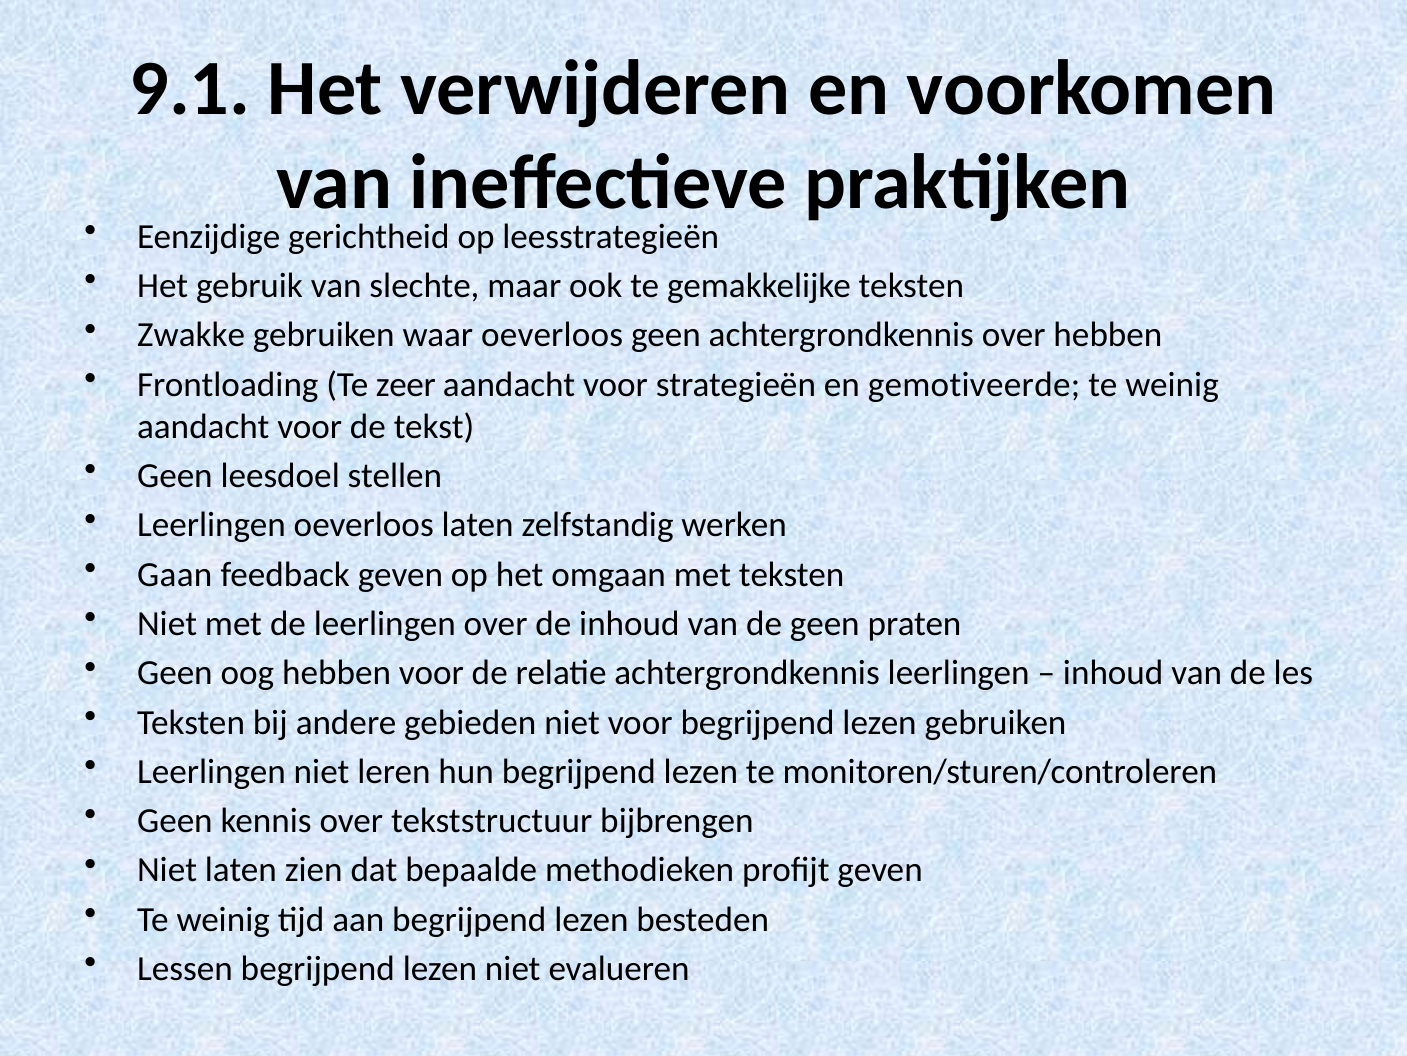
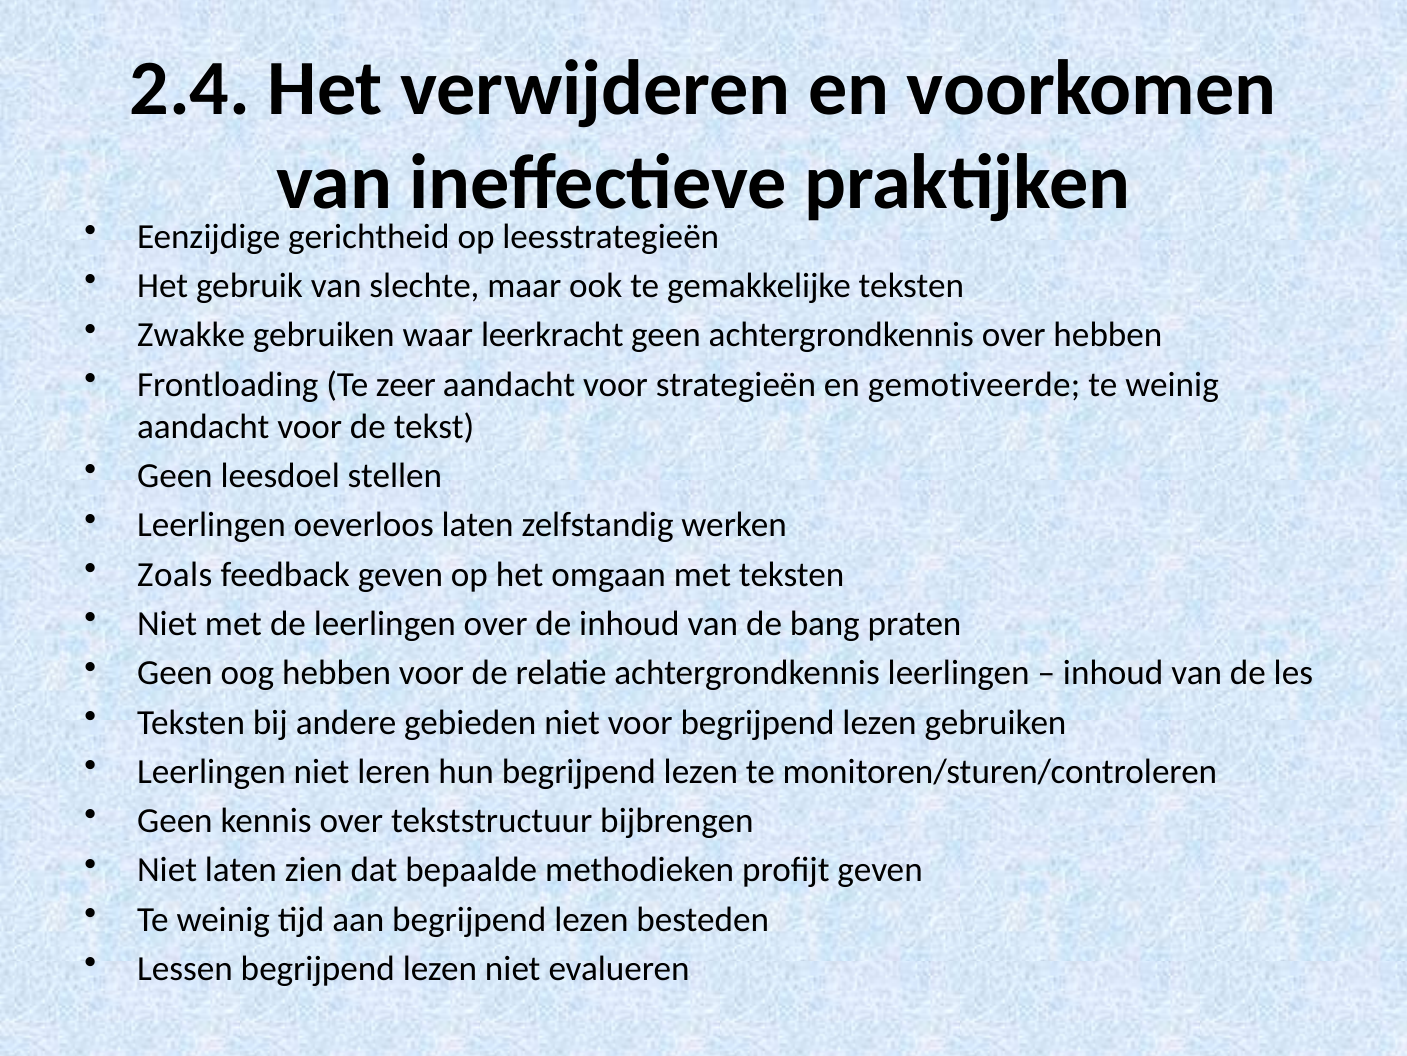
9.1: 9.1 -> 2.4
waar oeverloos: oeverloos -> leerkracht
Gaan: Gaan -> Zoals
de geen: geen -> bang
